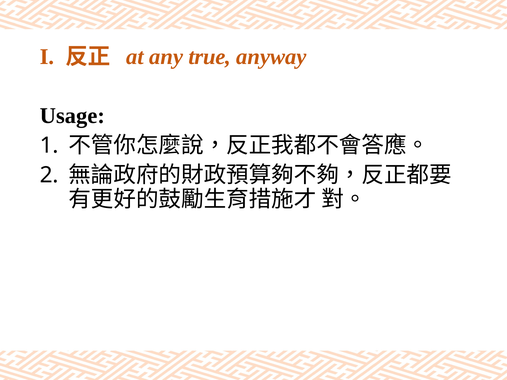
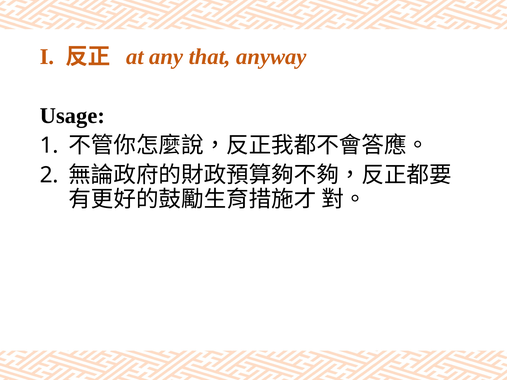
true: true -> that
